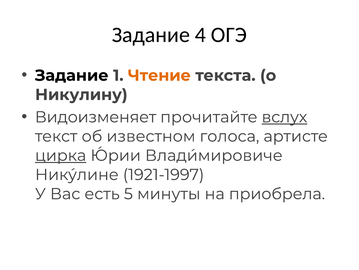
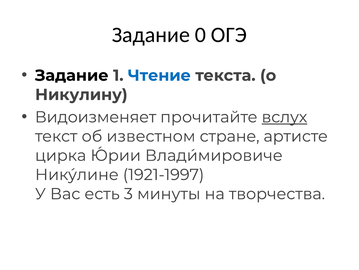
4: 4 -> 0
Чтение colour: orange -> blue
голоса: голоса -> стране
цирка underline: present -> none
есть 5: 5 -> 3
приобрела: приобрела -> творчества
